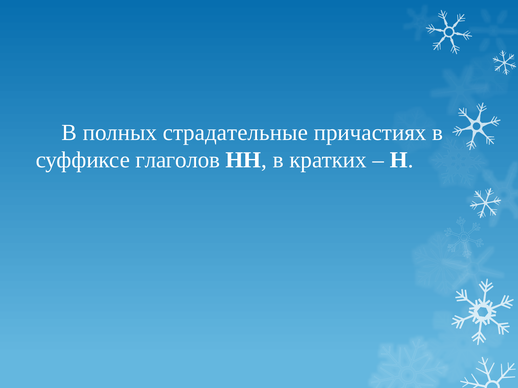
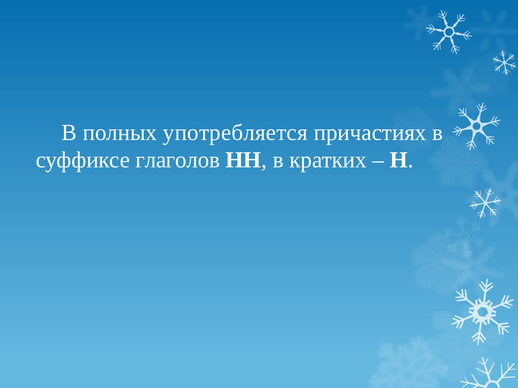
страдательные: страдательные -> употребляется
